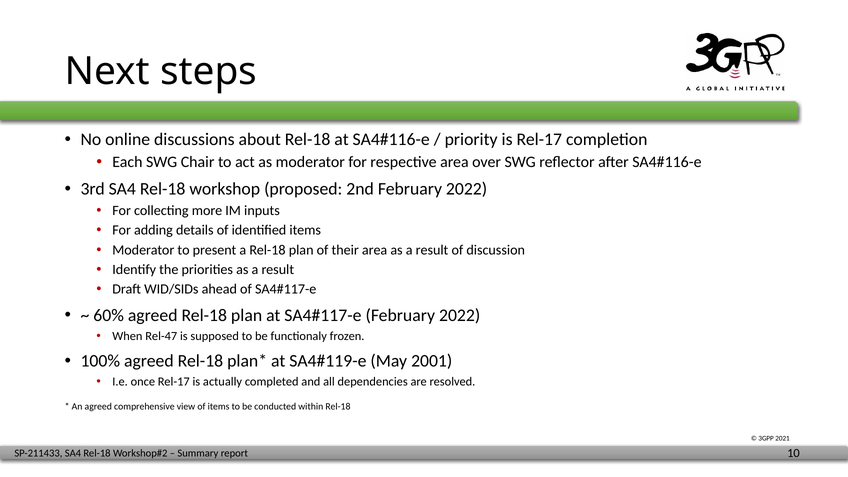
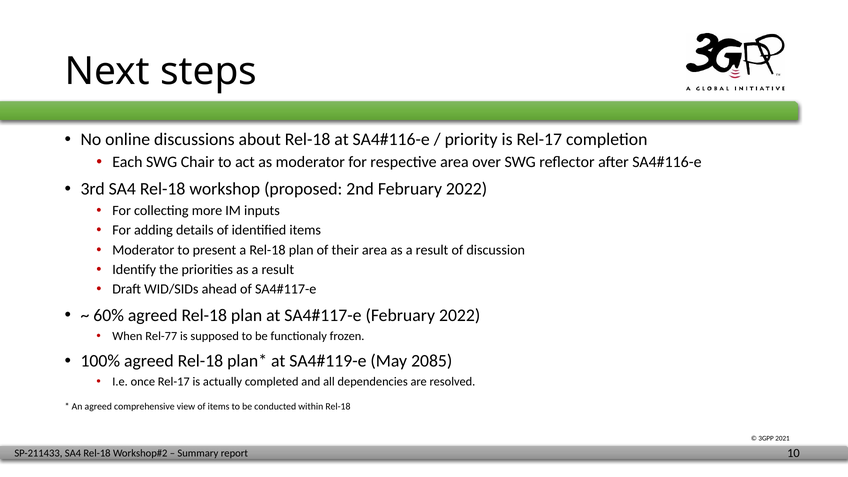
Rel-47: Rel-47 -> Rel-77
2001: 2001 -> 2085
